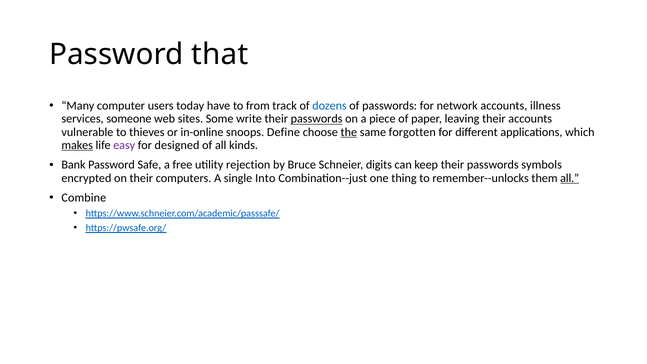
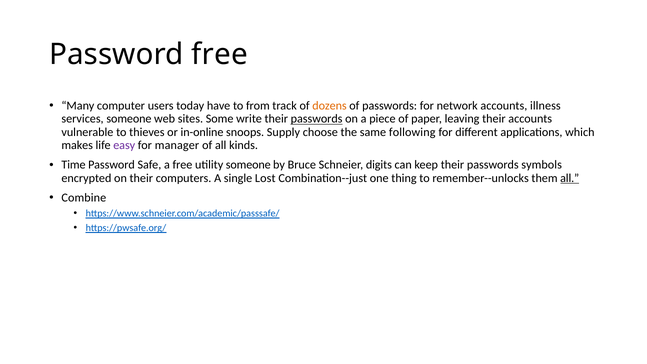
Password that: that -> free
dozens colour: blue -> orange
Define: Define -> Supply
the underline: present -> none
forgotten: forgotten -> following
makes underline: present -> none
designed: designed -> manager
Bank: Bank -> Time
utility rejection: rejection -> someone
Into: Into -> Lost
